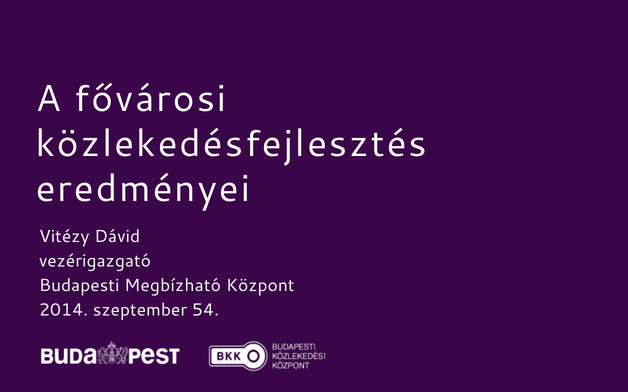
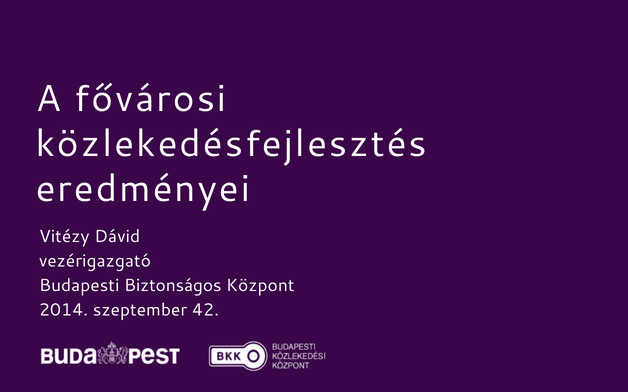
Megbízható: Megbízható -> Biztonságos
54: 54 -> 42
